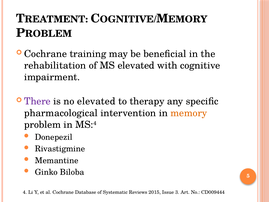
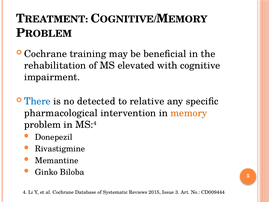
There colour: purple -> blue
no elevated: elevated -> detected
therapy: therapy -> relative
